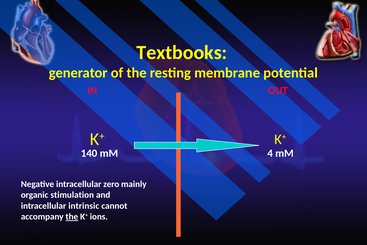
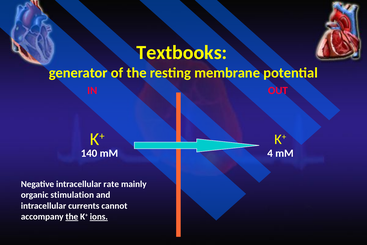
zero: zero -> rate
intrinsic: intrinsic -> currents
ions underline: none -> present
